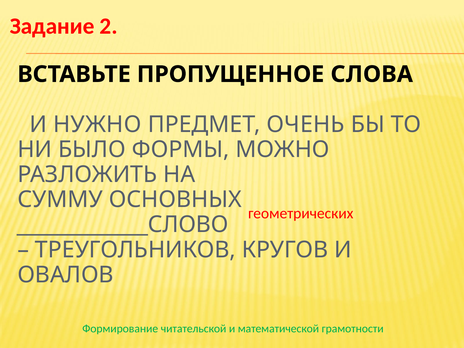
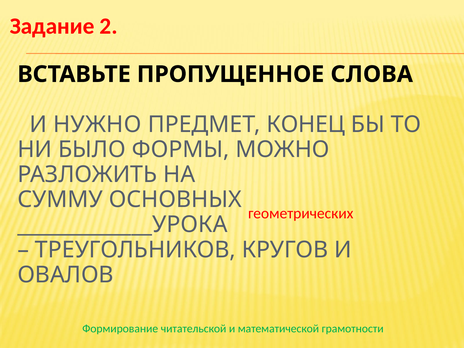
ОЧЕНЬ: ОЧЕНЬ -> КОНЕЦ
_____________СЛОВО: _____________СЛОВО -> _____________УРОКА
